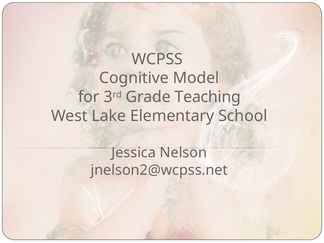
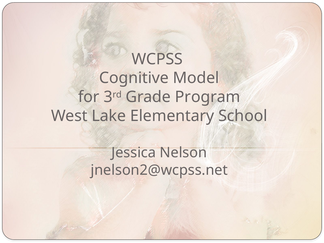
Teaching: Teaching -> Program
